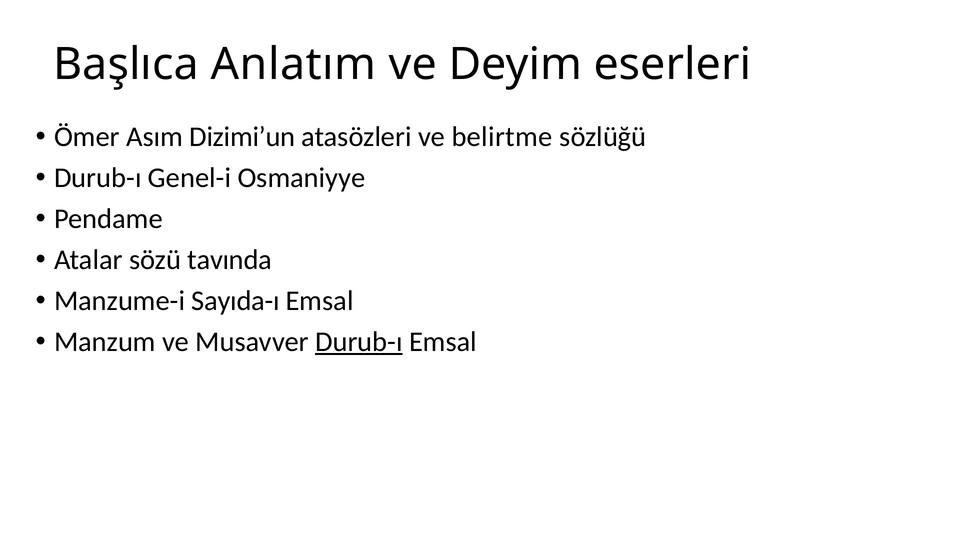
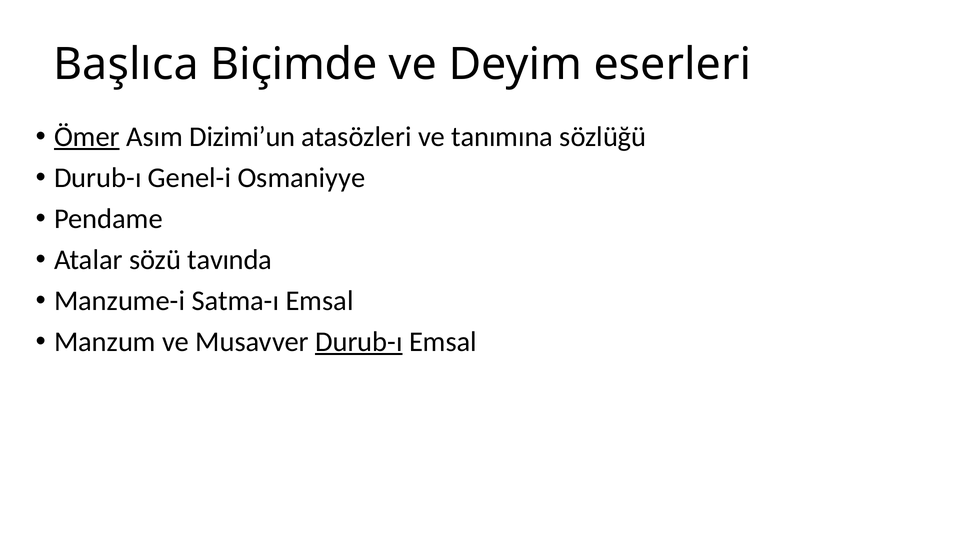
Anlatım: Anlatım -> Biçimde
Ömer underline: none -> present
belirtme: belirtme -> tanımına
Sayıda-ı: Sayıda-ı -> Satma-ı
